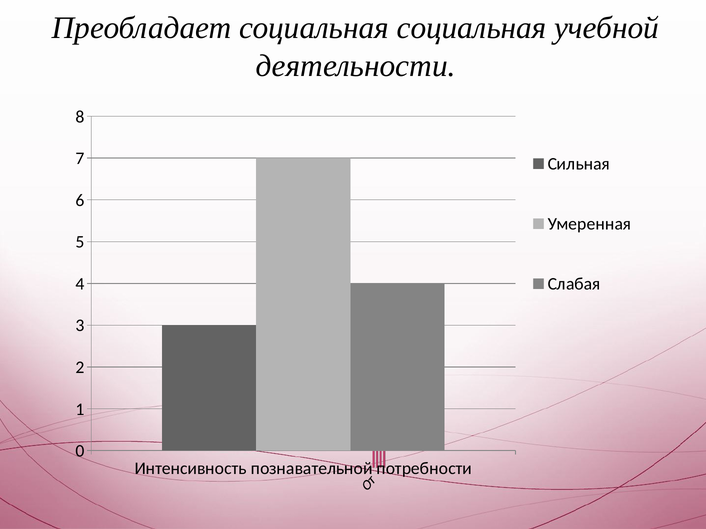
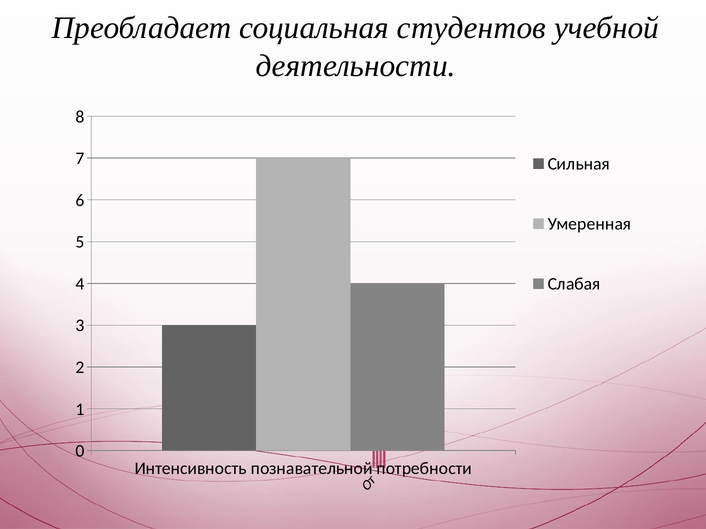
социальная социальная: социальная -> студентов
